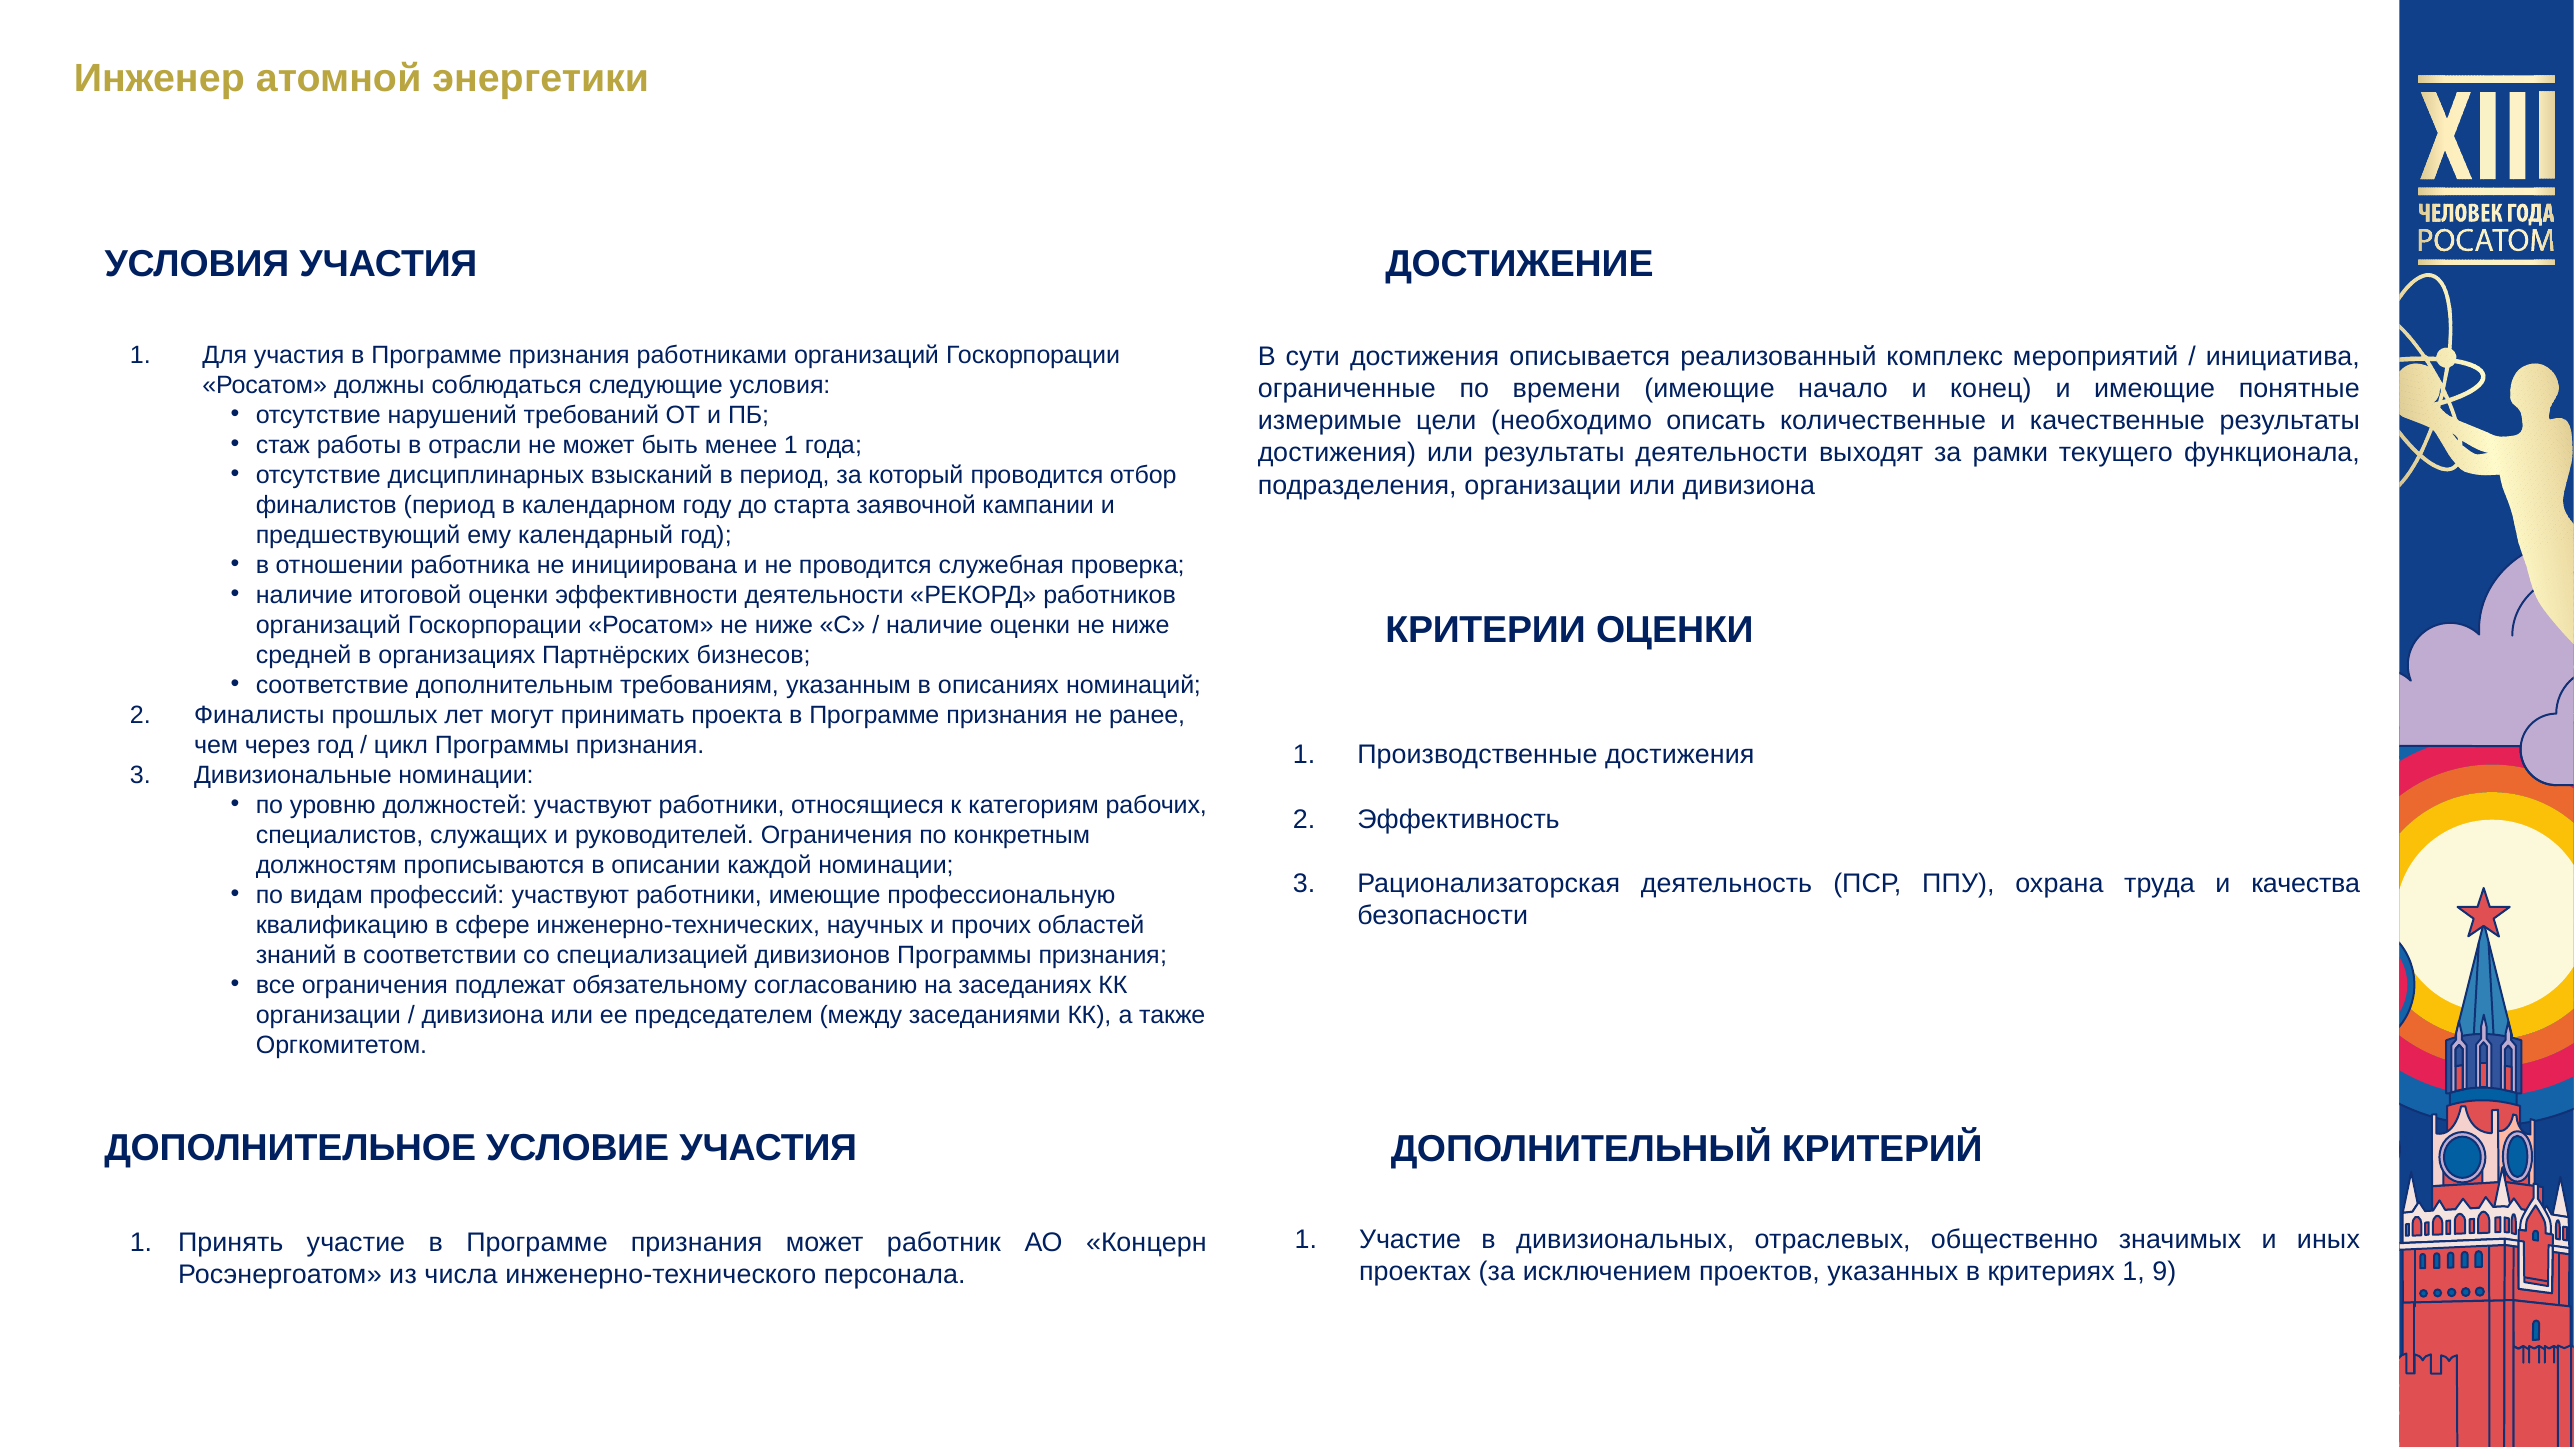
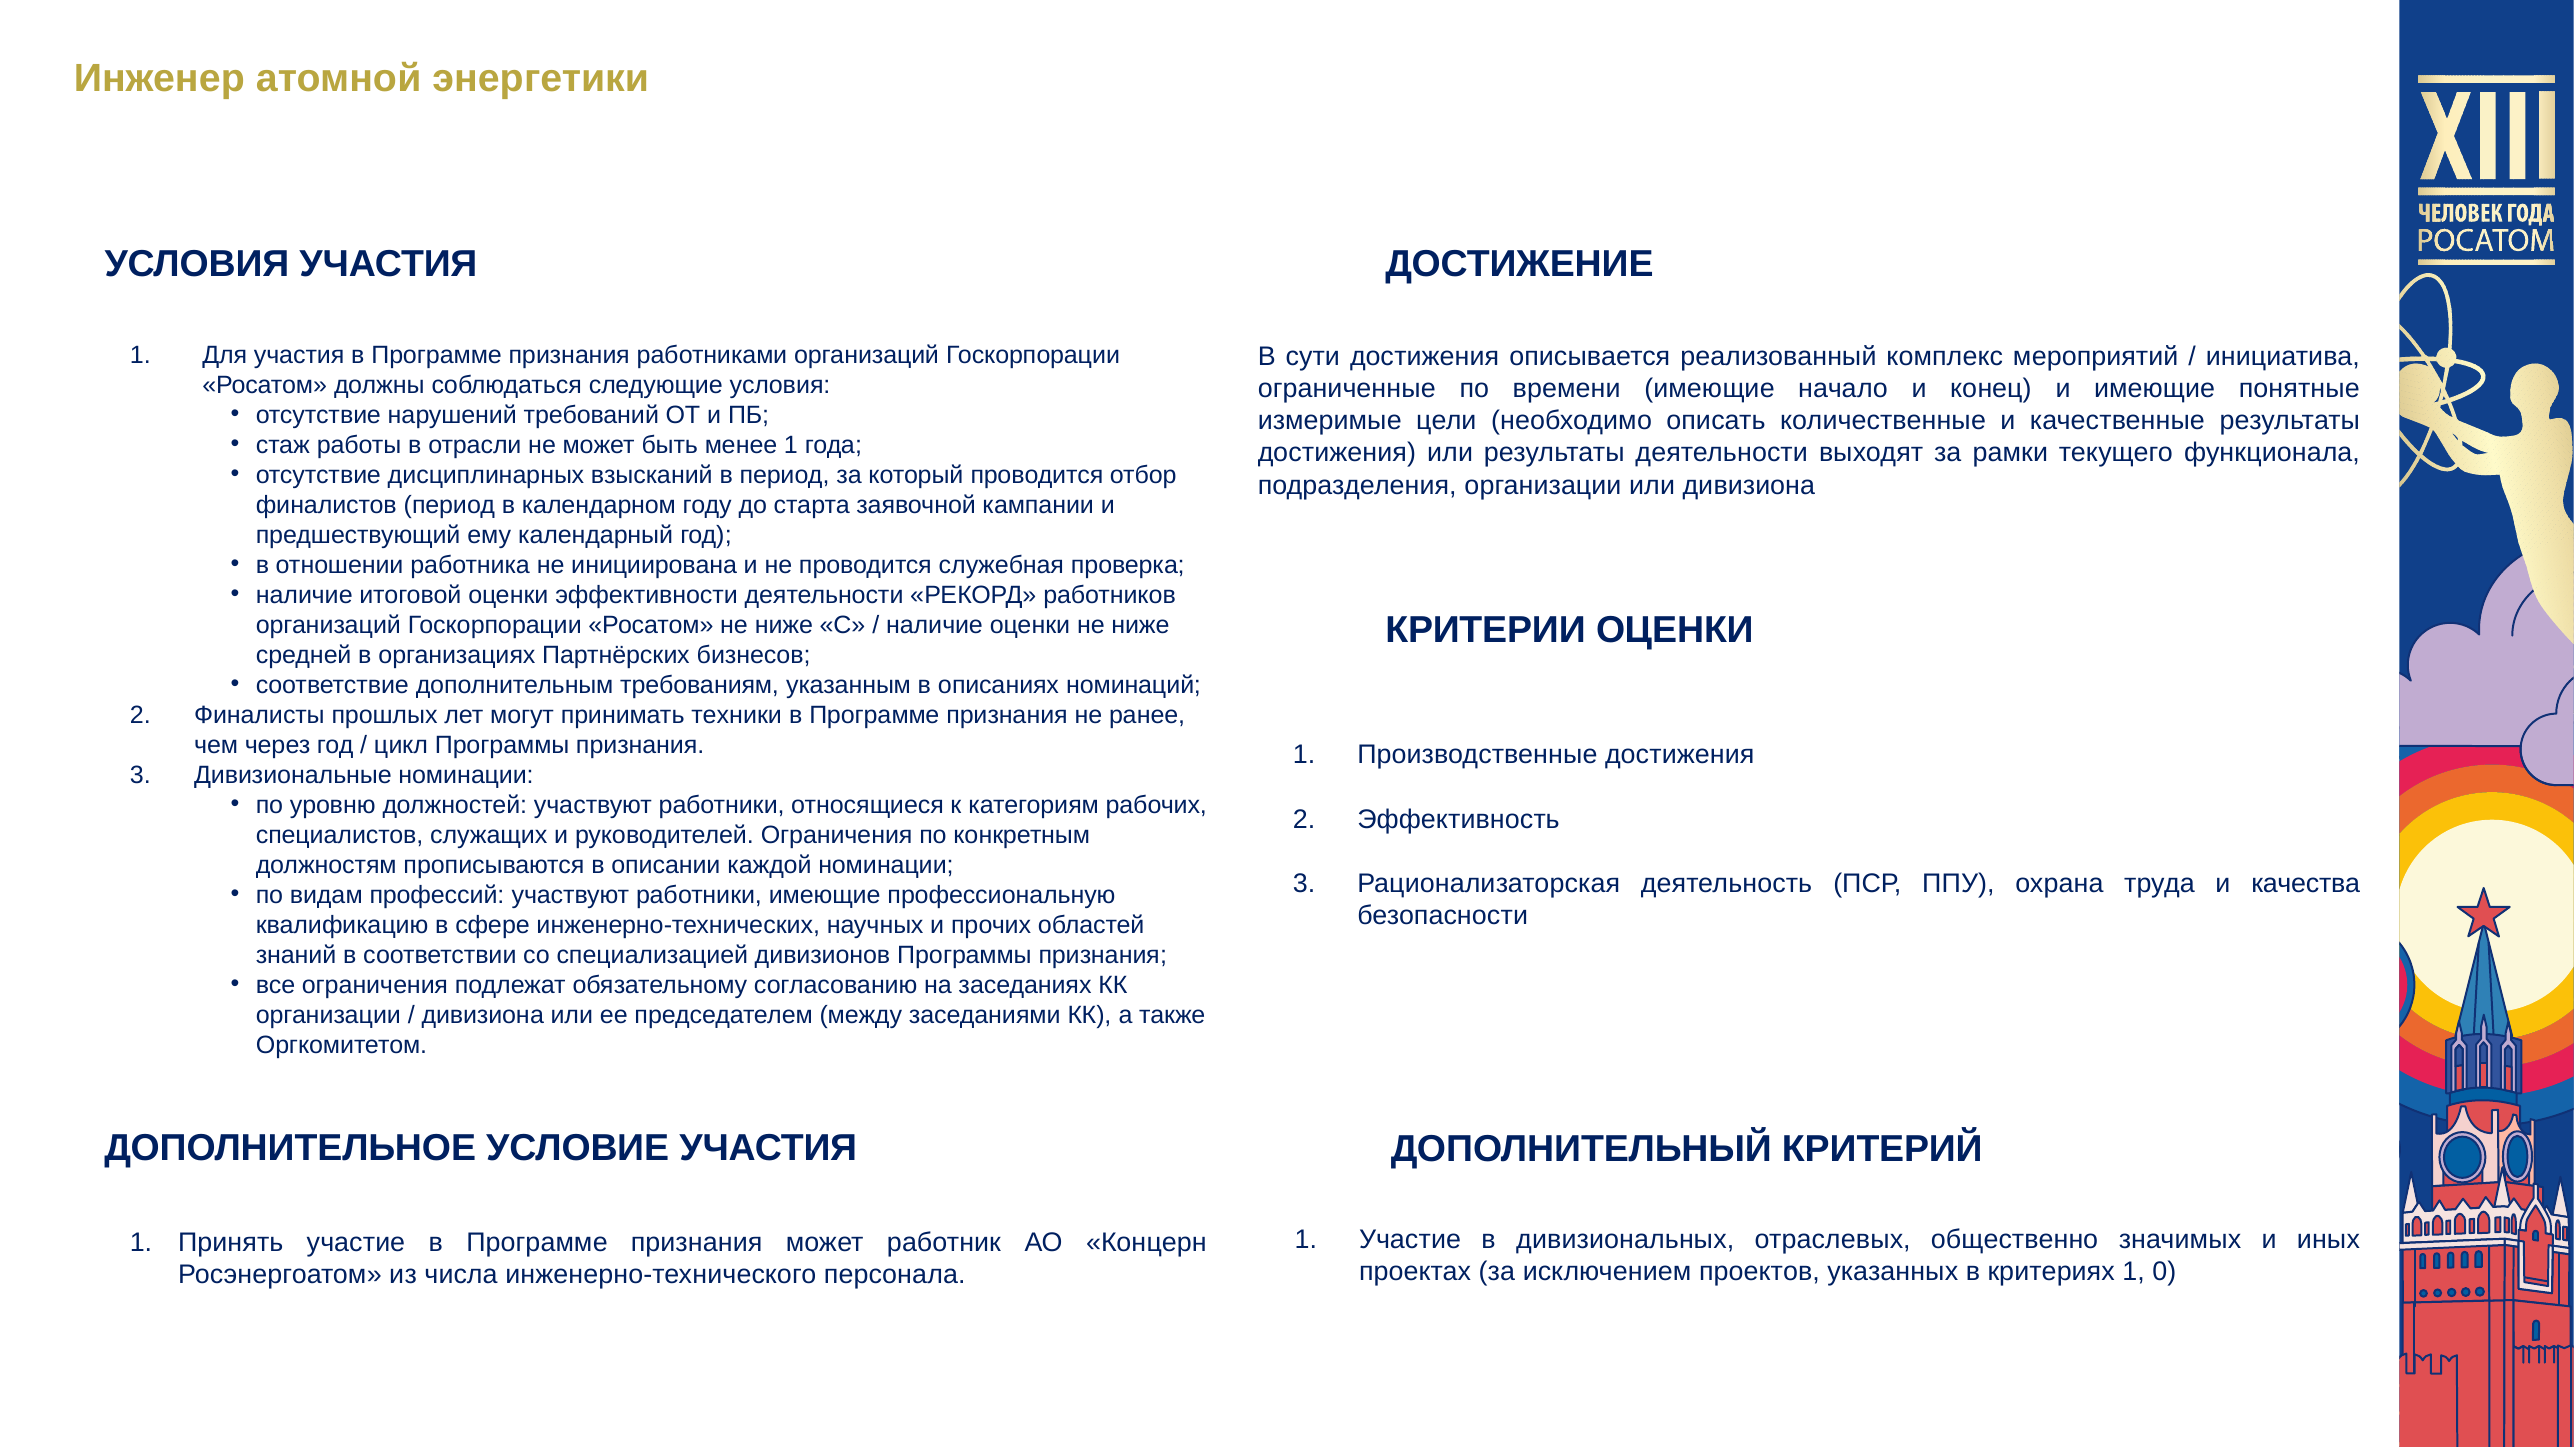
проекта: проекта -> техники
9: 9 -> 0
